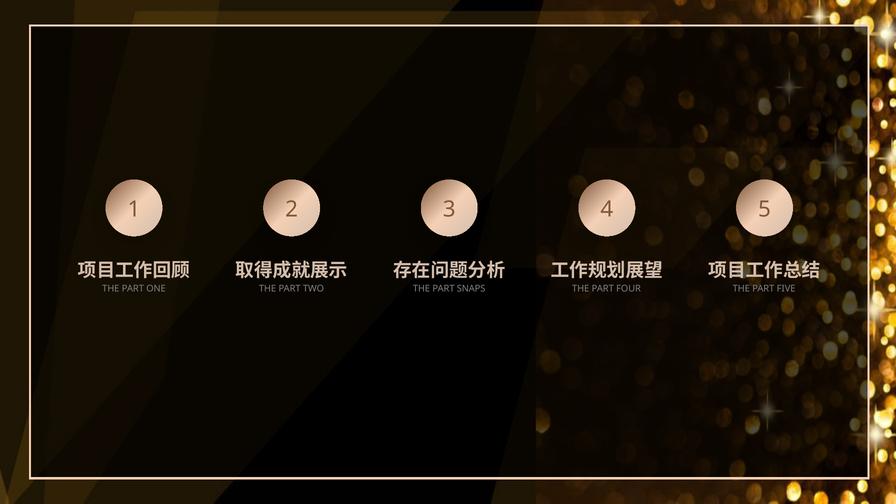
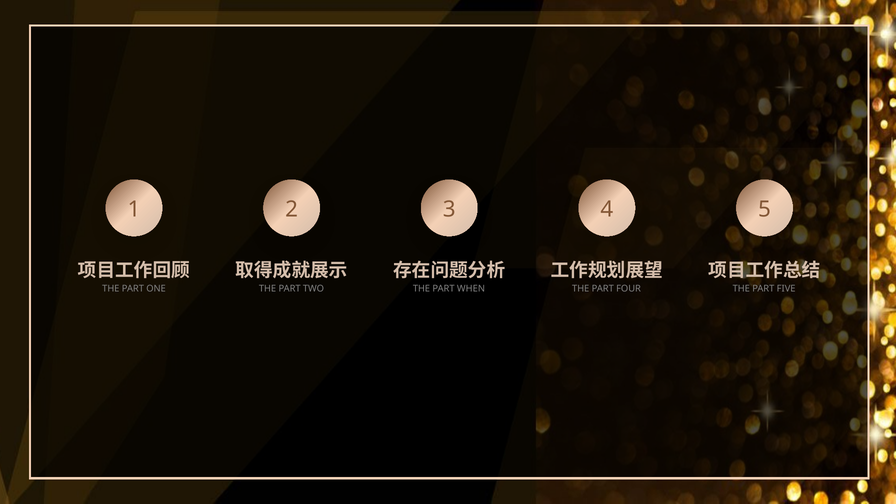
SNAPS: SNAPS -> WHEN
